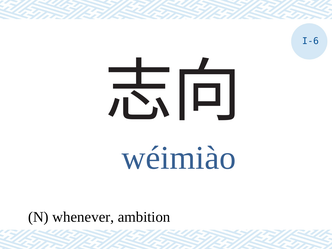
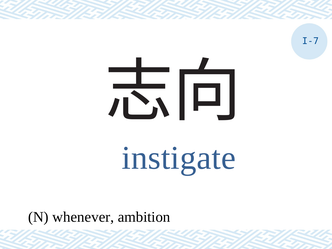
I-6: I-6 -> I-7
wéimiào: wéimiào -> instigate
